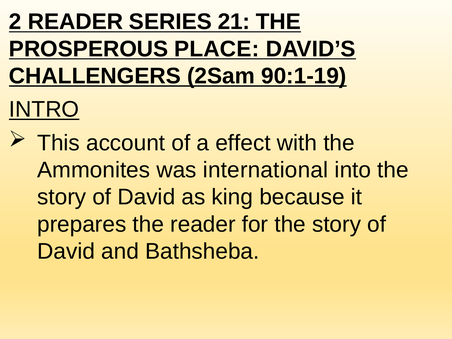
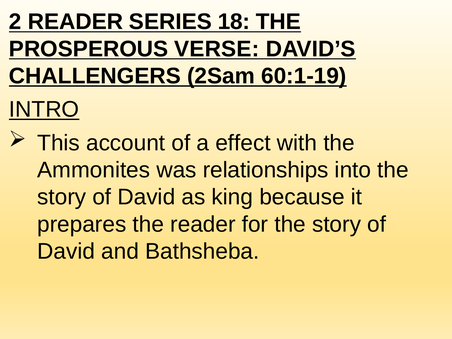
21: 21 -> 18
PLACE: PLACE -> VERSE
90:1-19: 90:1-19 -> 60:1-19
international: international -> relationships
